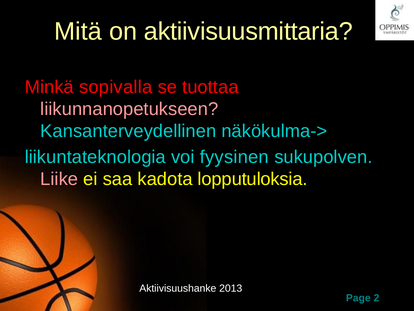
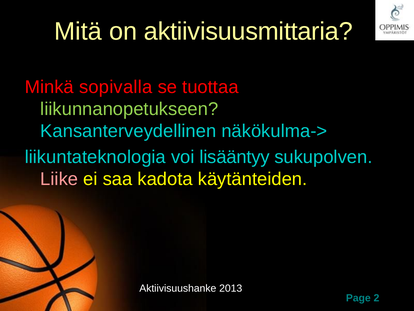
liikunnanopetukseen colour: pink -> light green
fyysinen: fyysinen -> lisääntyy
lopputuloksia: lopputuloksia -> käytänteiden
